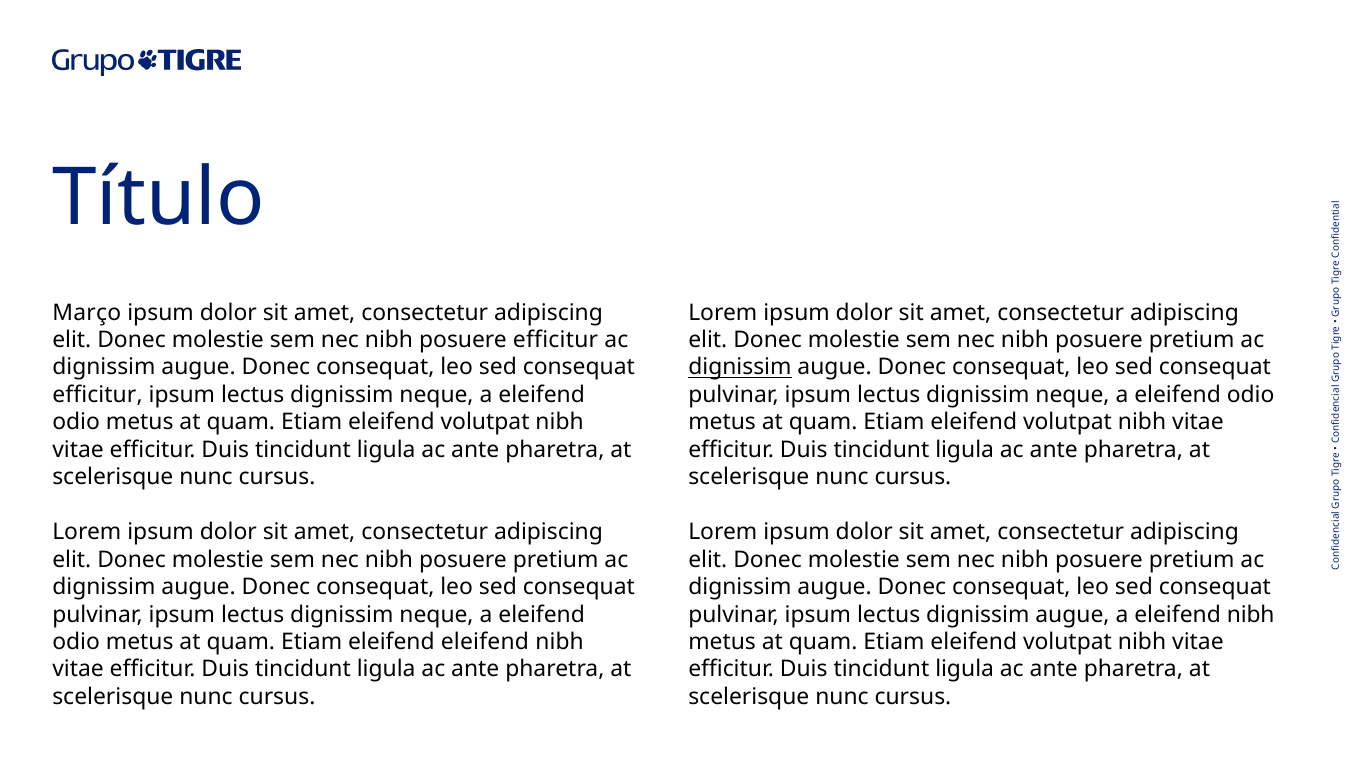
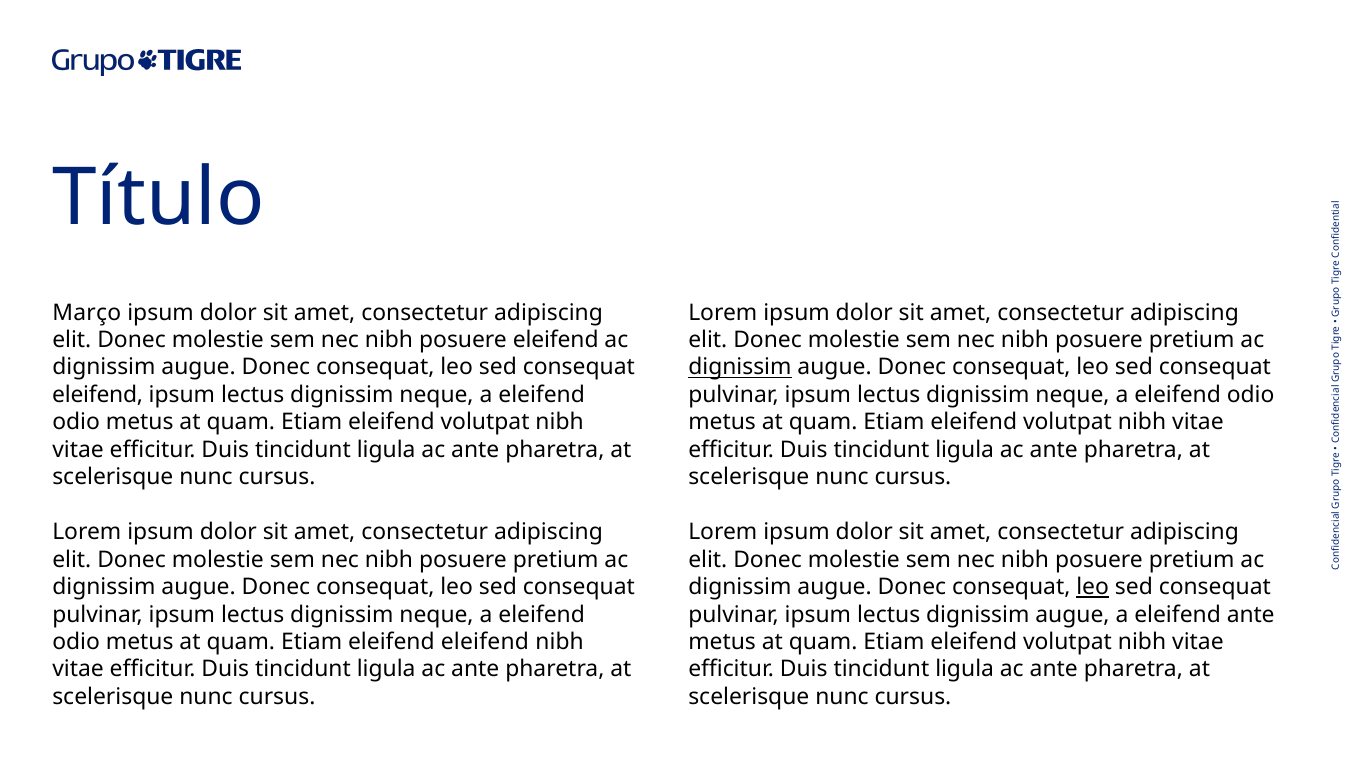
posuere efficitur: efficitur -> eleifend
efficitur at (97, 395): efficitur -> eleifend
leo at (1093, 587) underline: none -> present
a eleifend nibh: nibh -> ante
